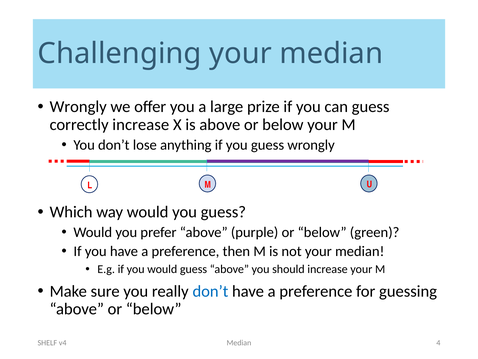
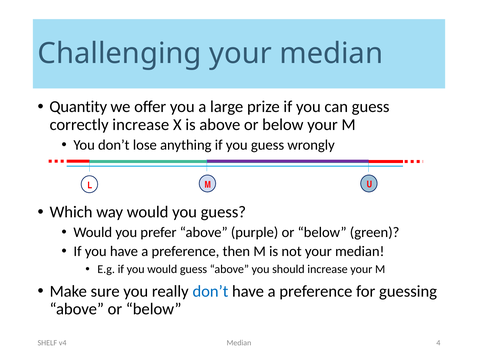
Wrongly at (78, 107): Wrongly -> Quantity
